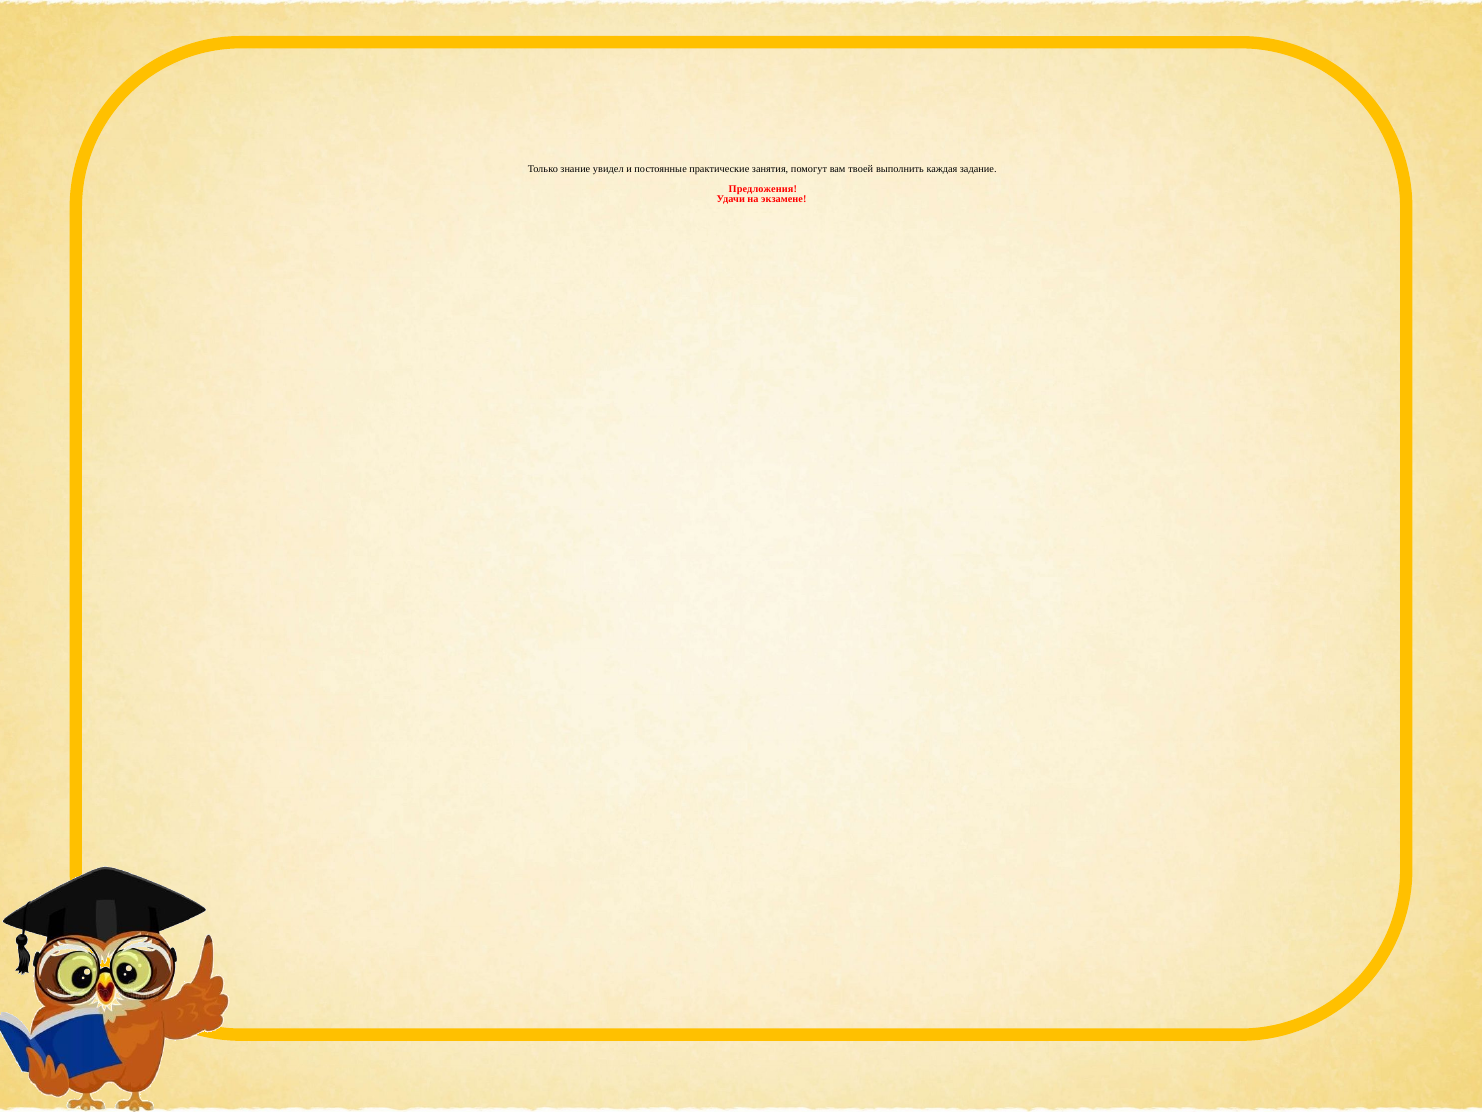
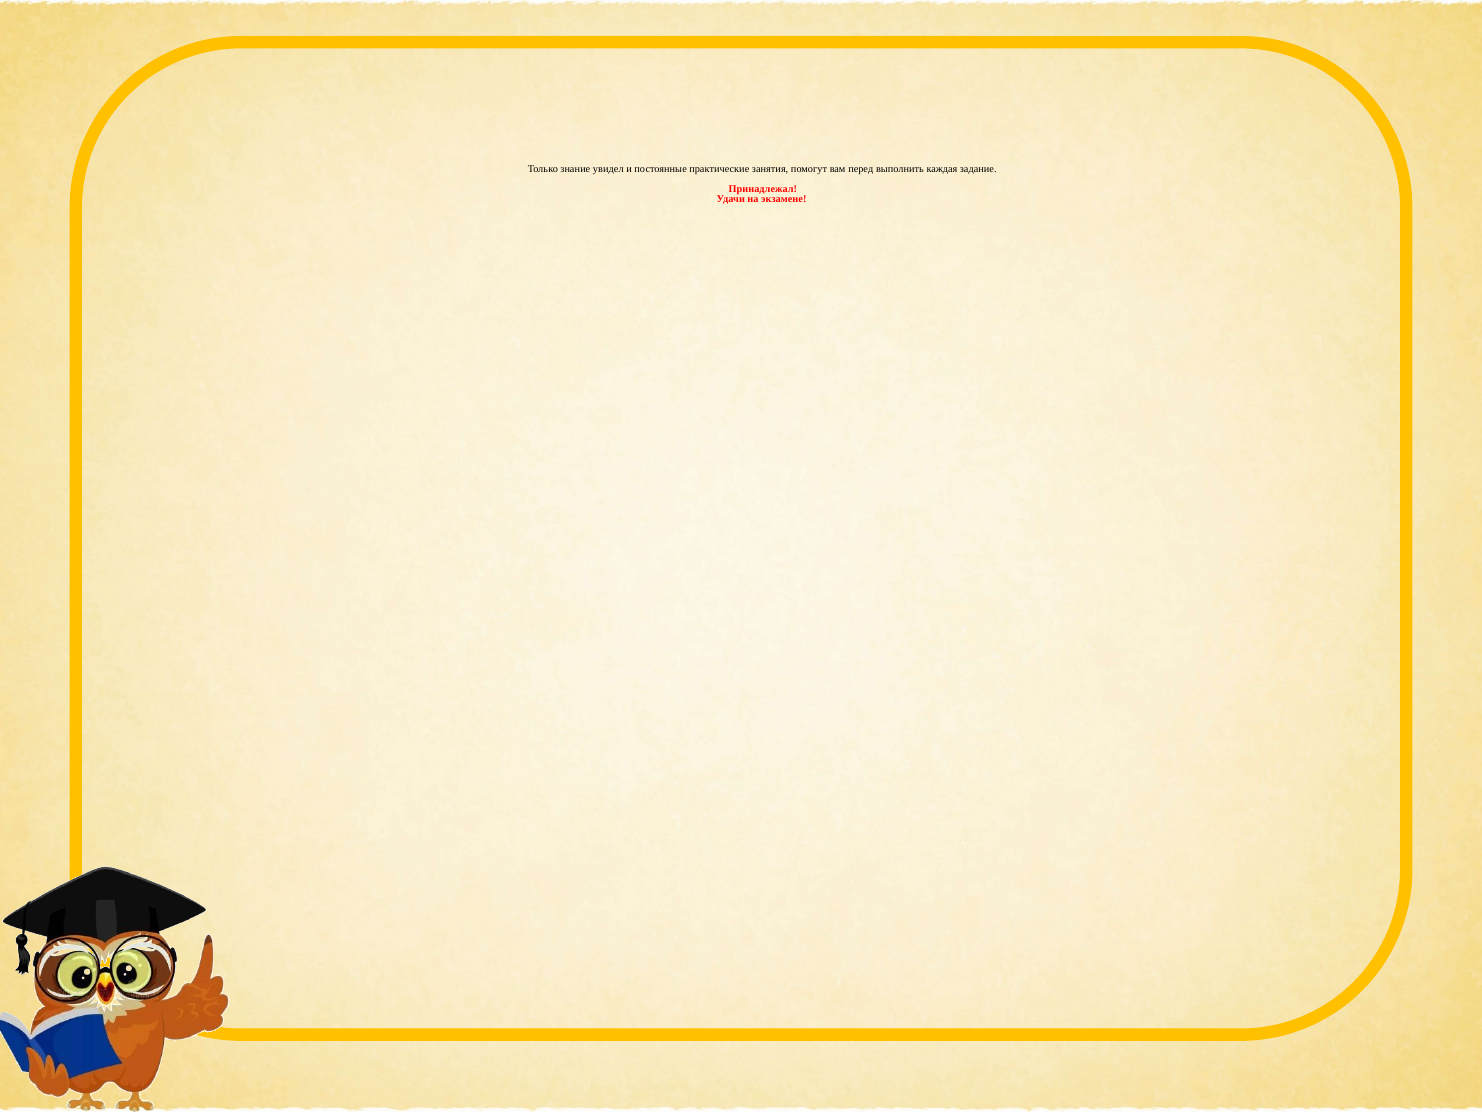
твоей: твоей -> перед
Предложения: Предложения -> Принадлежал
